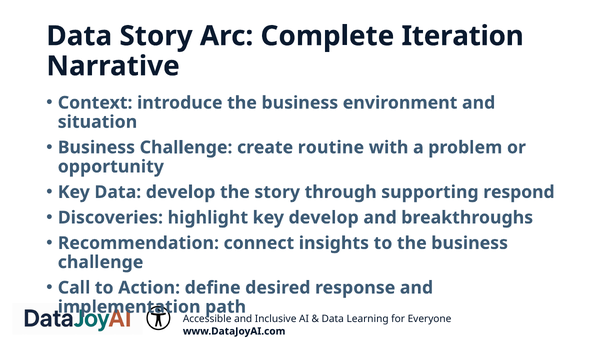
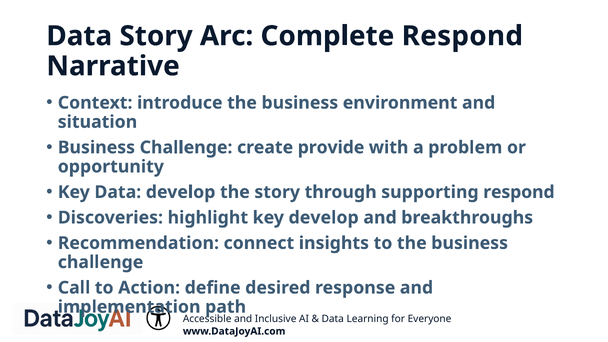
Complete Iteration: Iteration -> Respond
routine: routine -> provide
